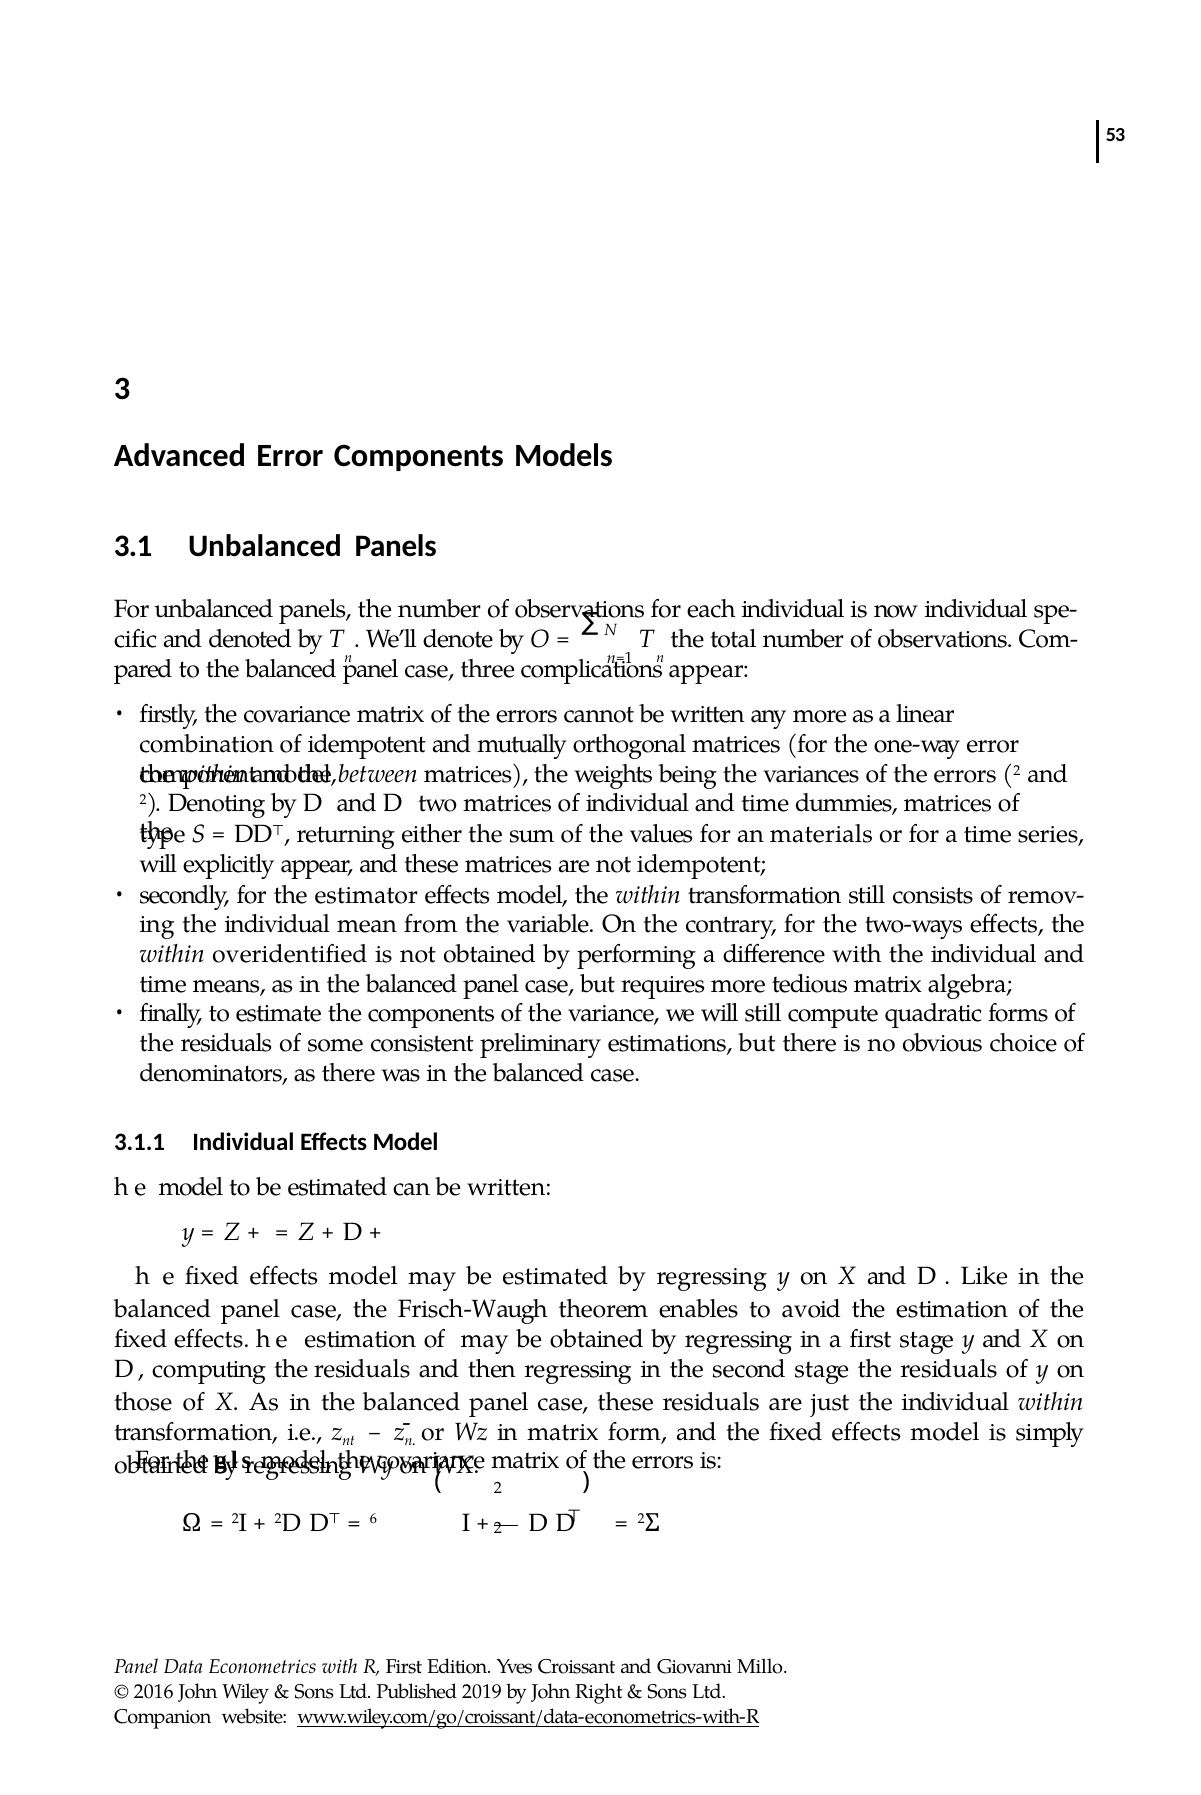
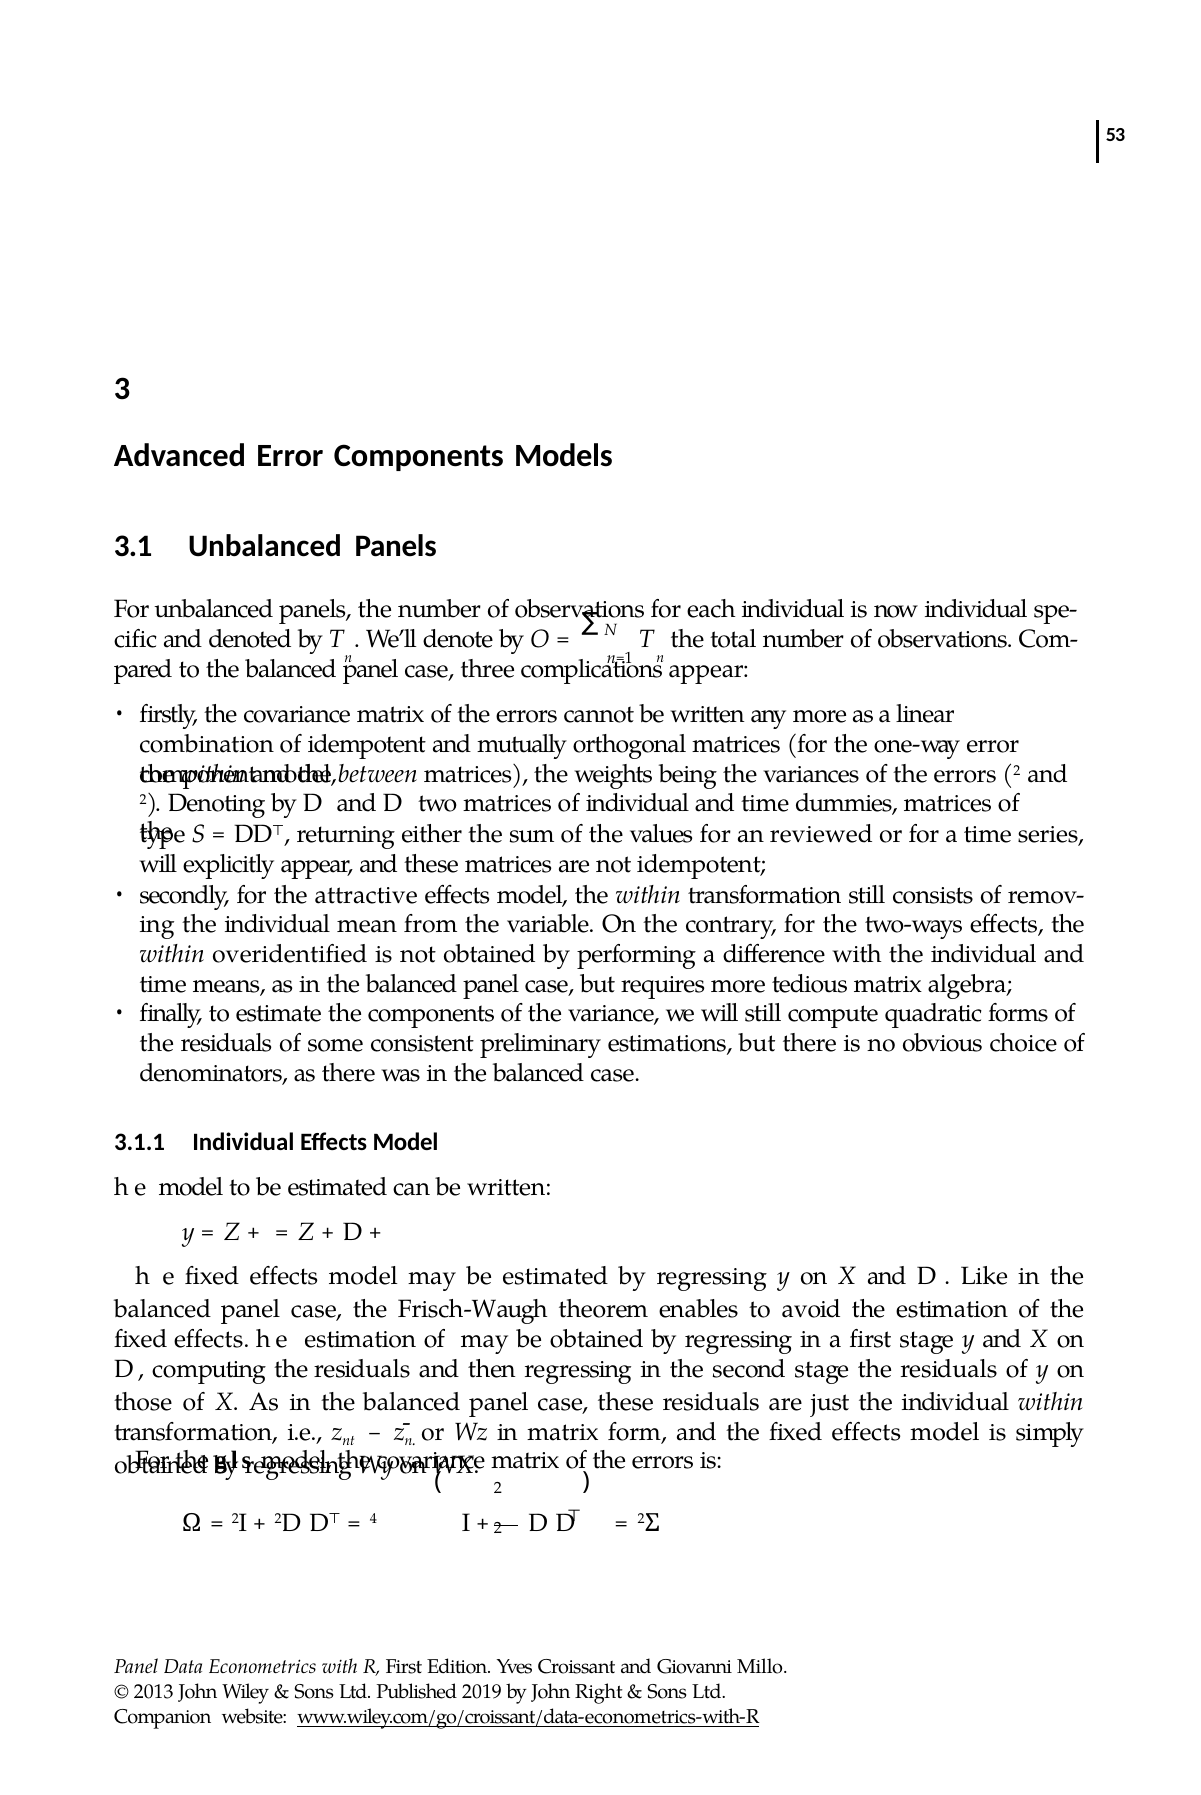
materials: materials -> reviewed
estimator: estimator -> attractive
6: 6 -> 4
2016: 2016 -> 2013
